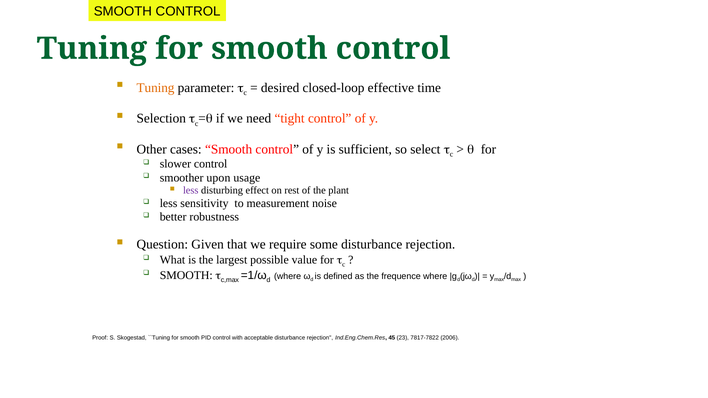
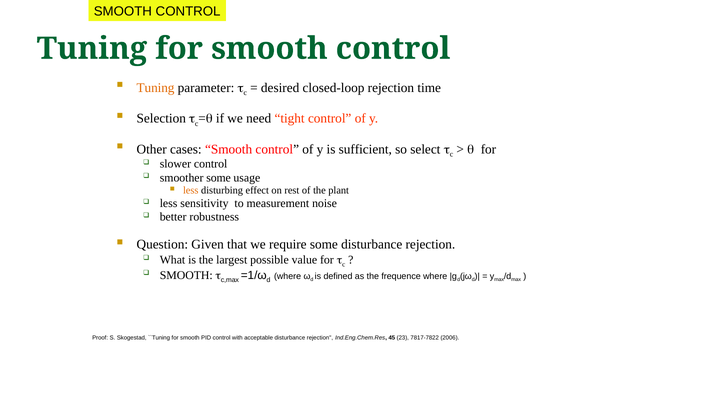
closed-loop effective: effective -> rejection
smoother upon: upon -> some
less at (191, 191) colour: purple -> orange
